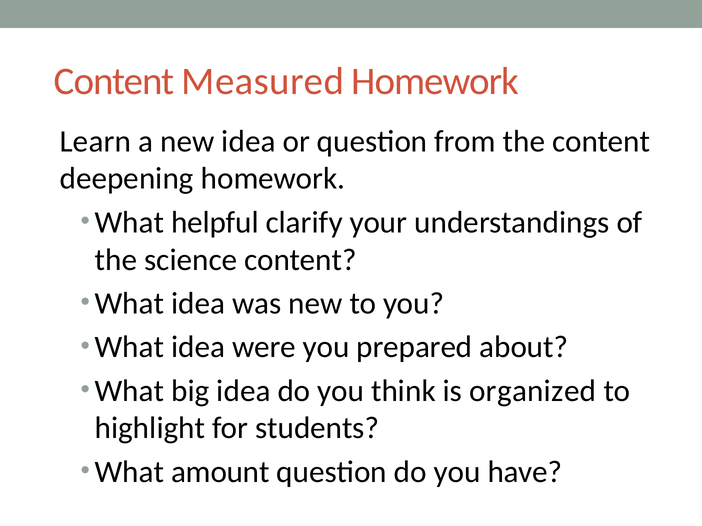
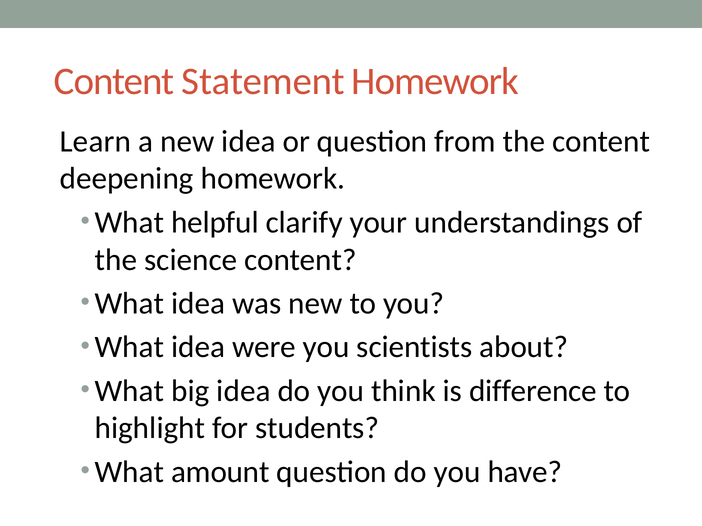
Measured: Measured -> Statement
prepared: prepared -> scientists
organized: organized -> difference
